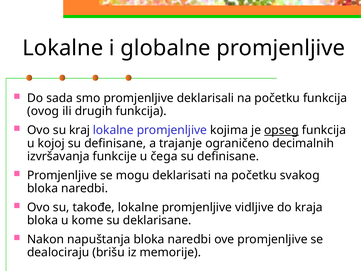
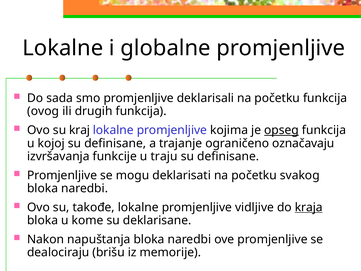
decimalnih: decimalnih -> označavaju
čega: čega -> traju
kraja underline: none -> present
